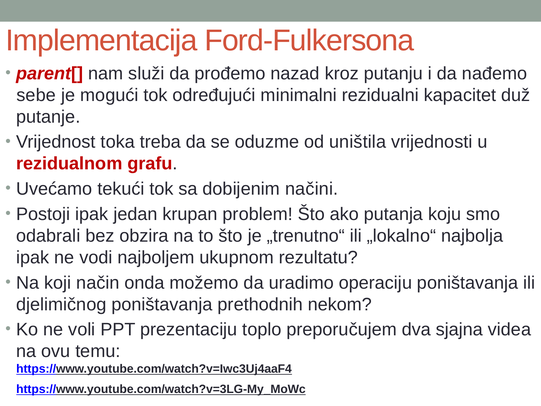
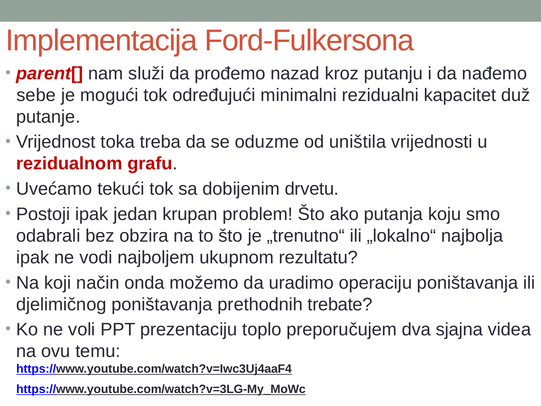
načini: načini -> drvetu
nekom: nekom -> trebate
